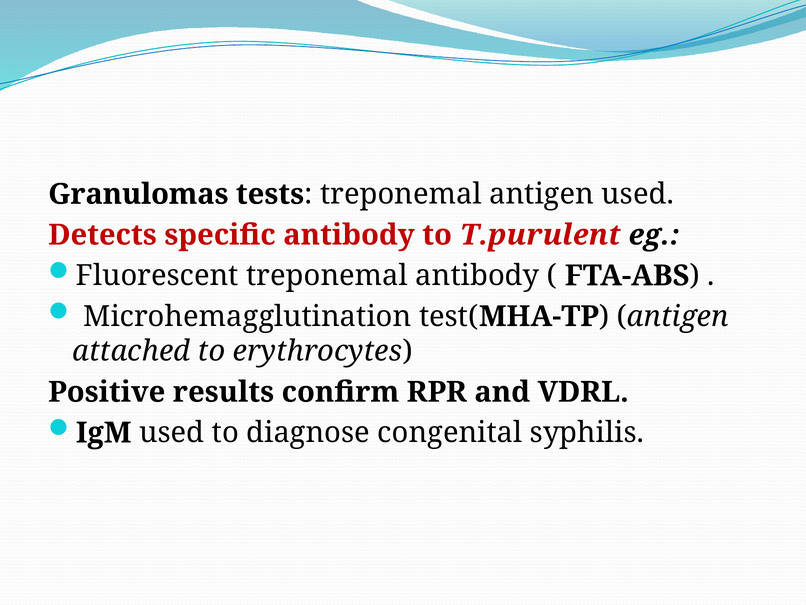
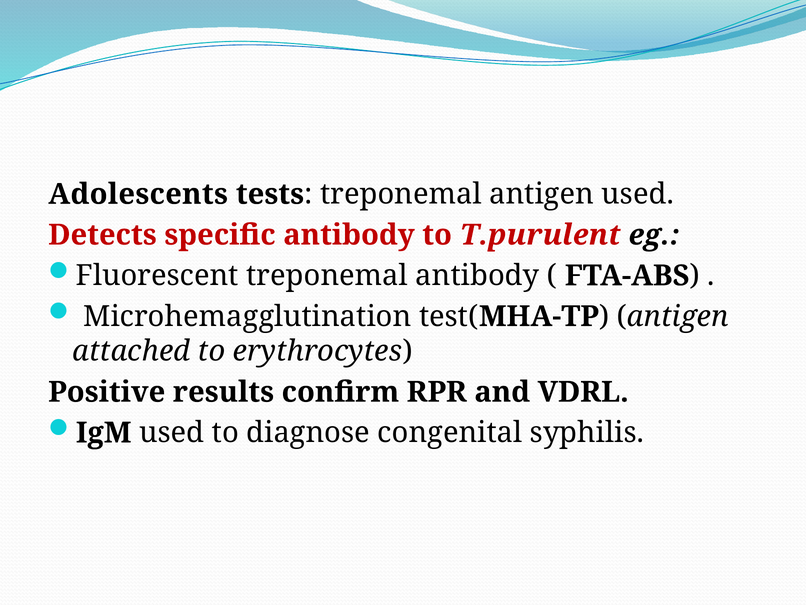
Granulomas: Granulomas -> Adolescents
